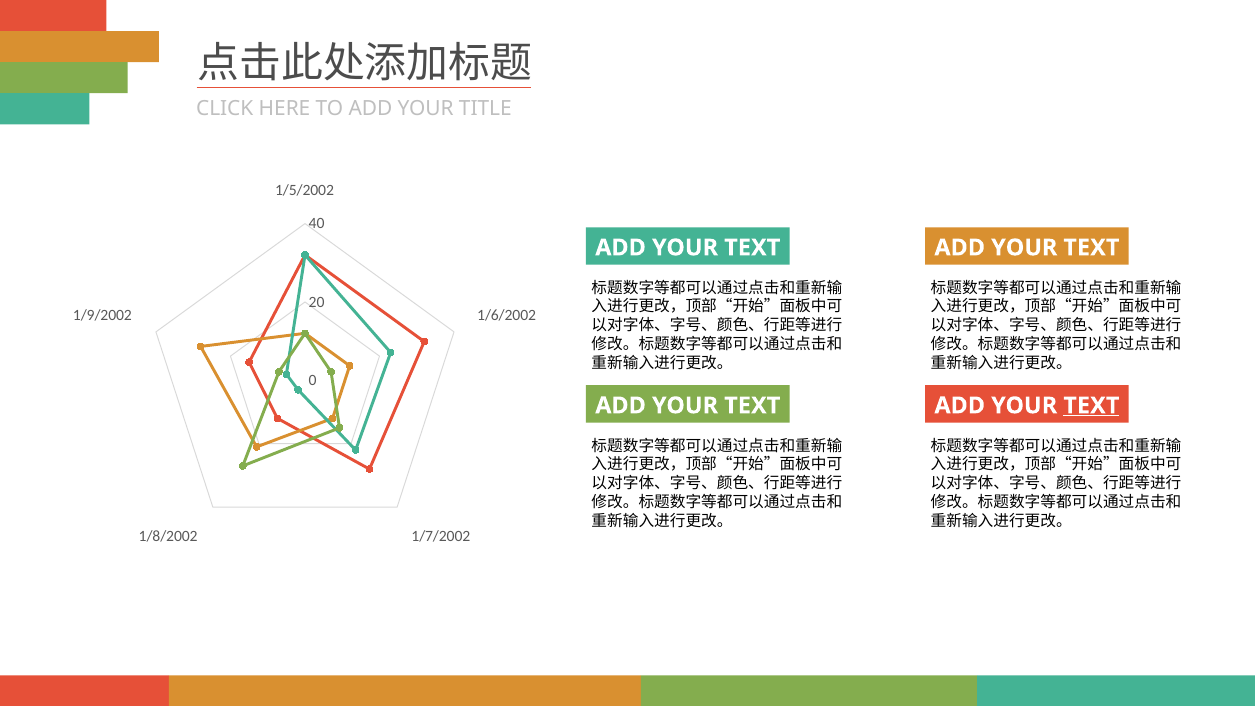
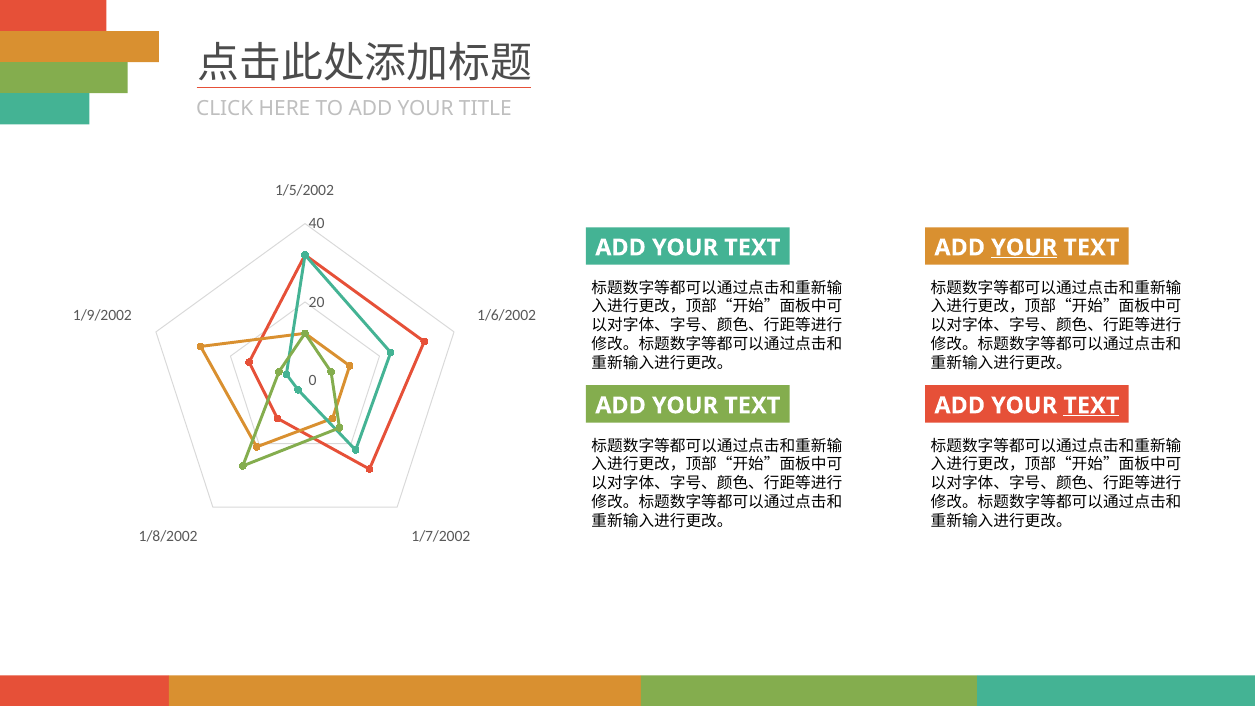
YOUR at (1024, 248) underline: none -> present
